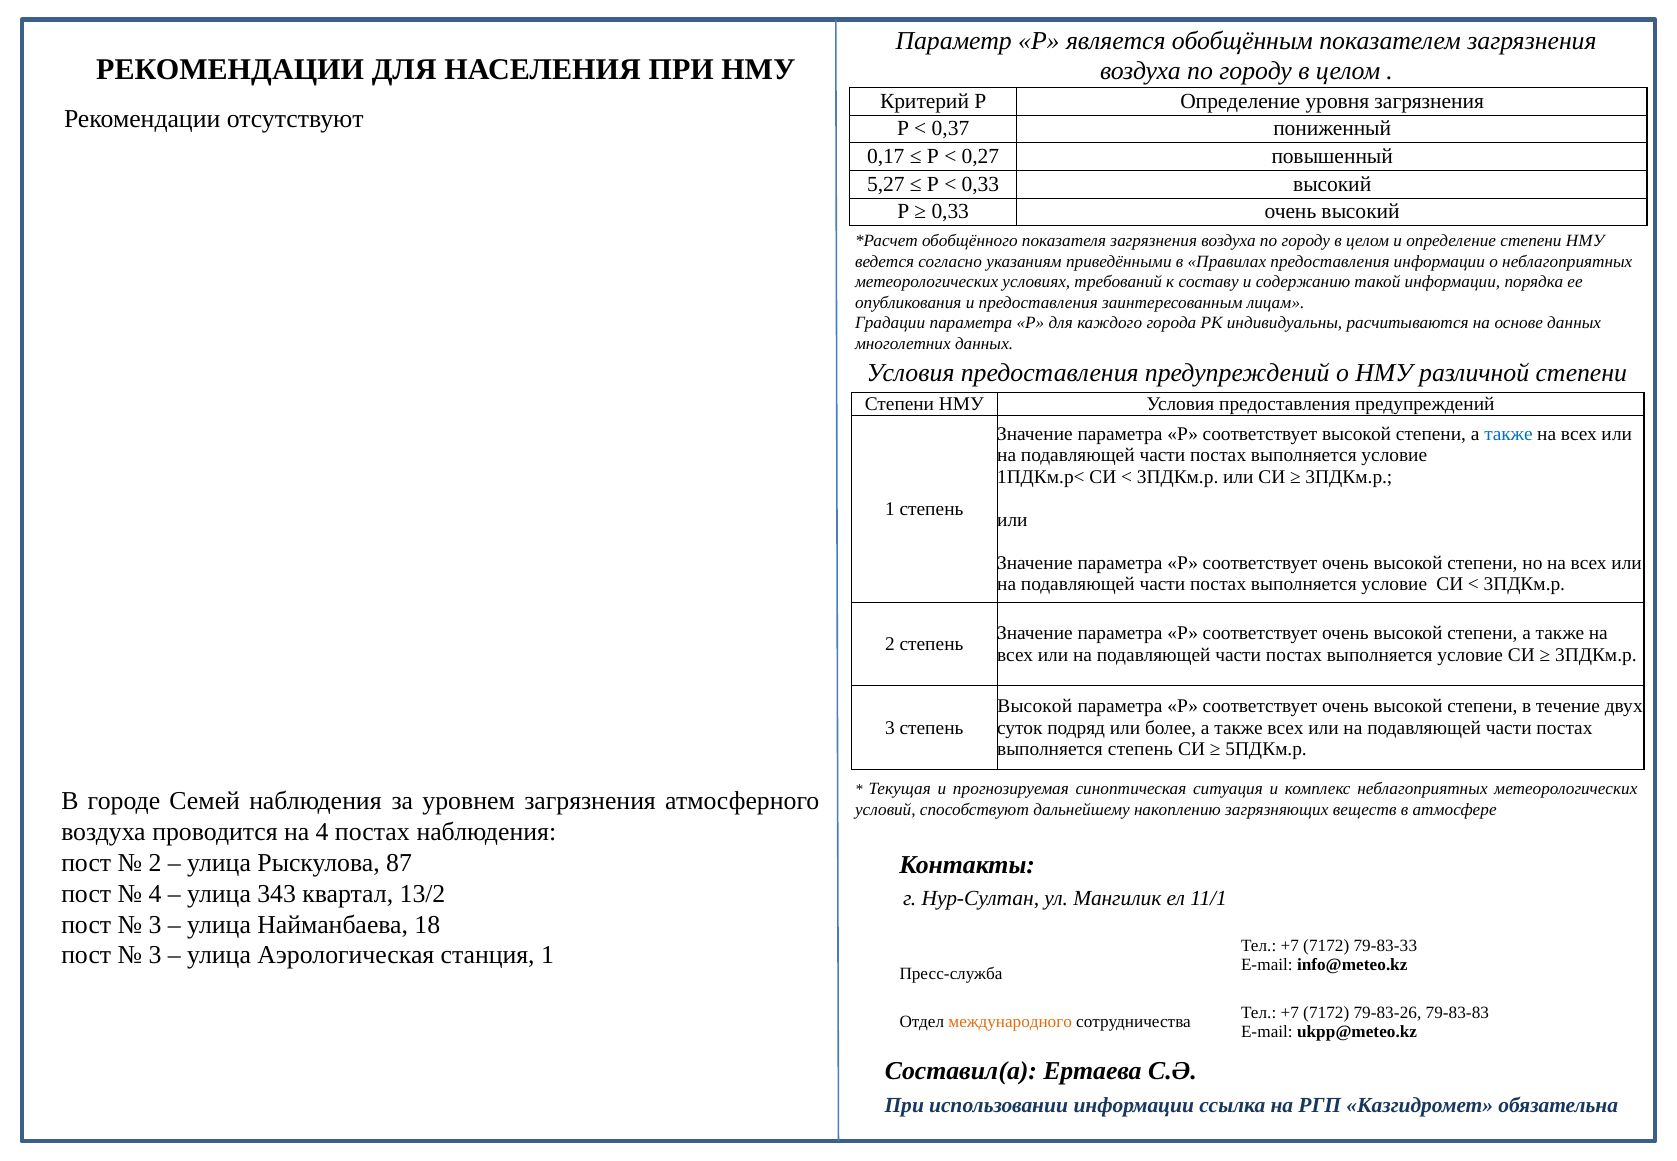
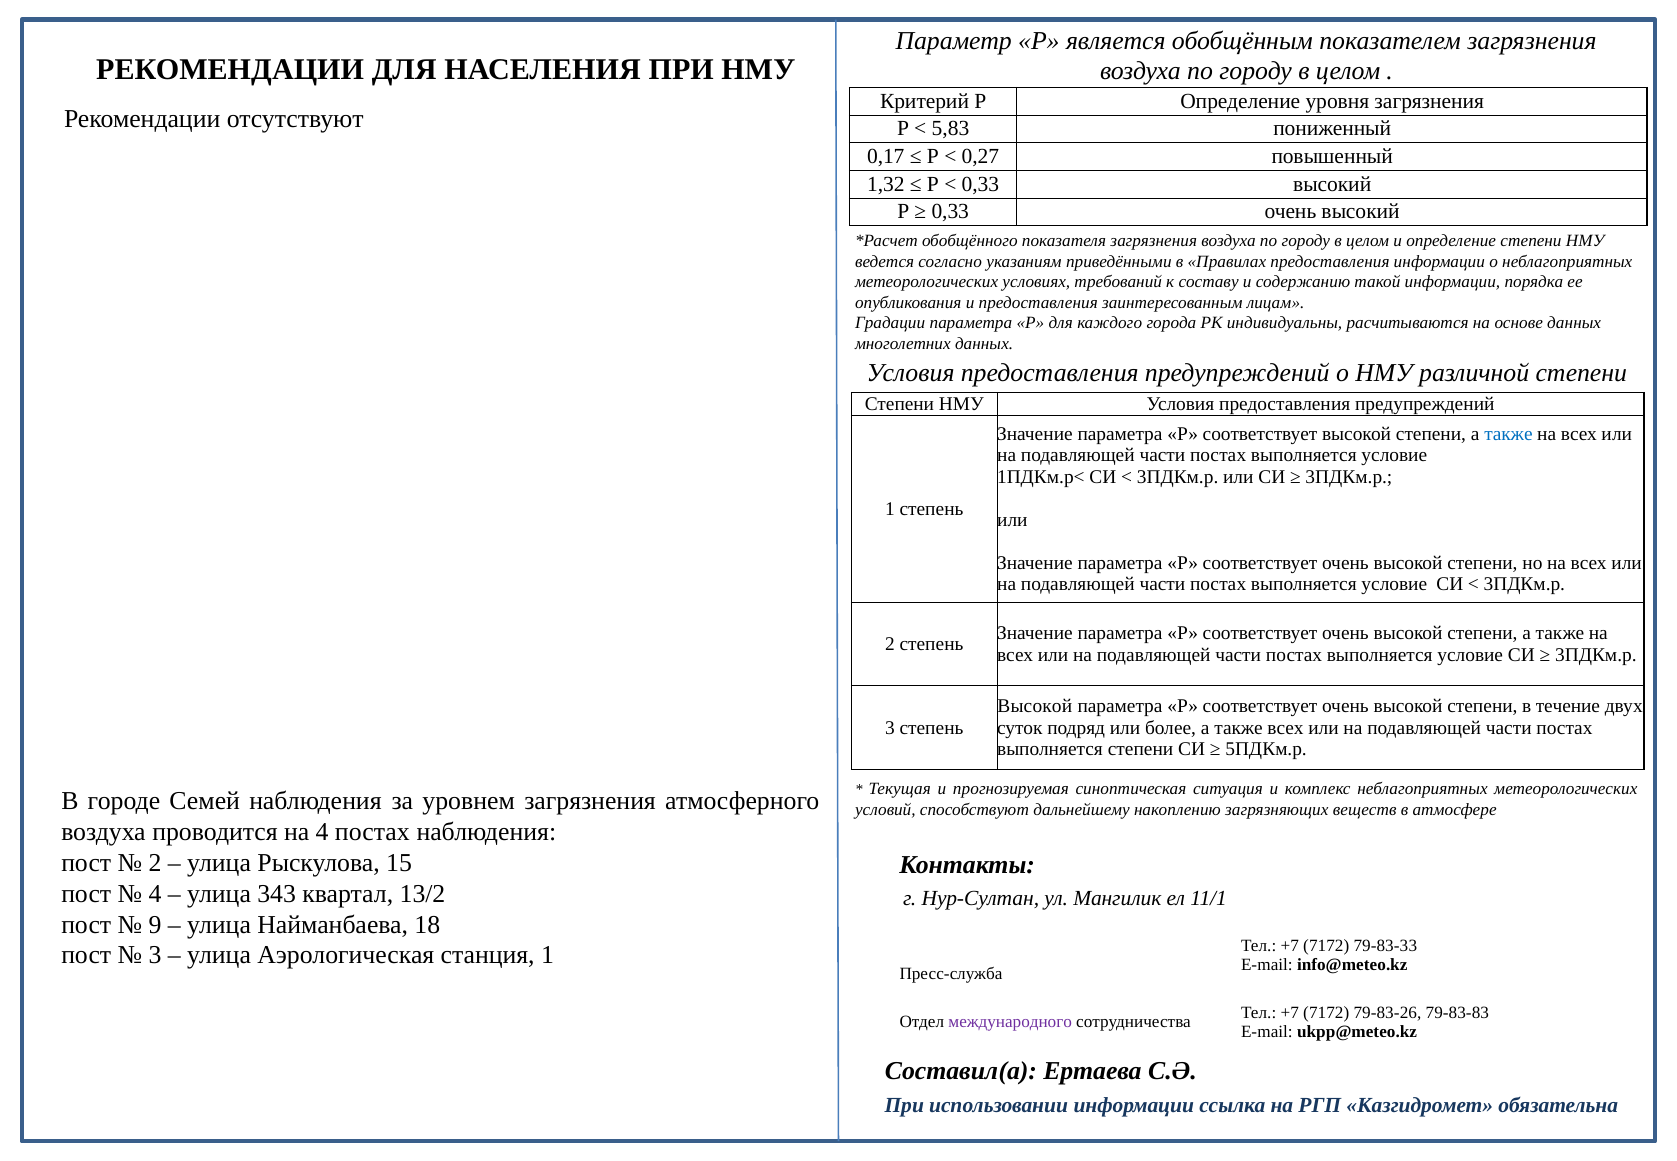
0,37: 0,37 -> 5,83
5,27: 5,27 -> 1,32
выполняется степень: степень -> степени
87: 87 -> 15
3 at (155, 924): 3 -> 9
международного colour: orange -> purple
